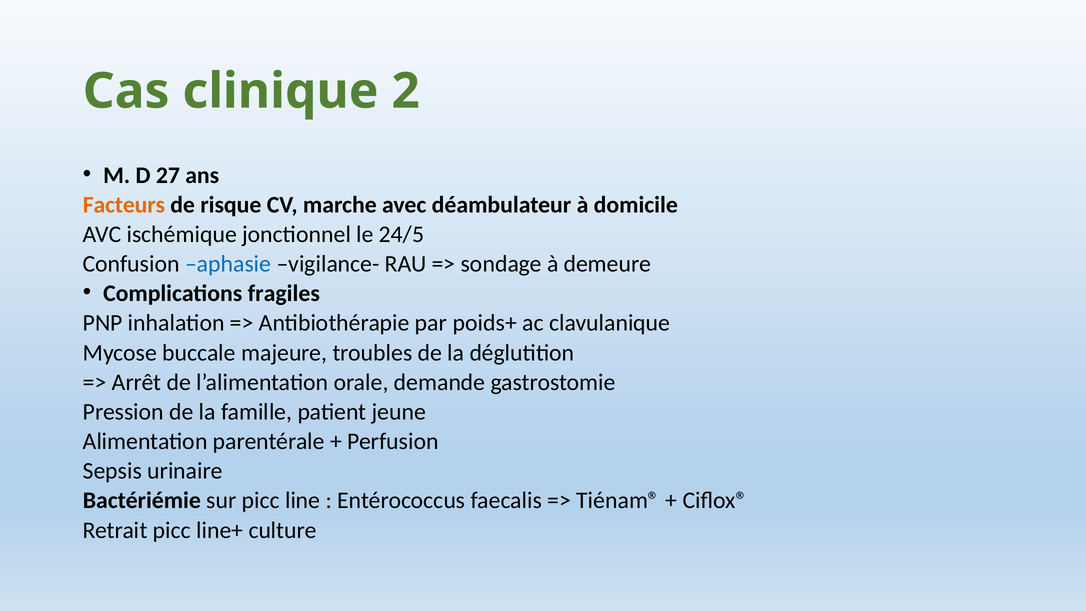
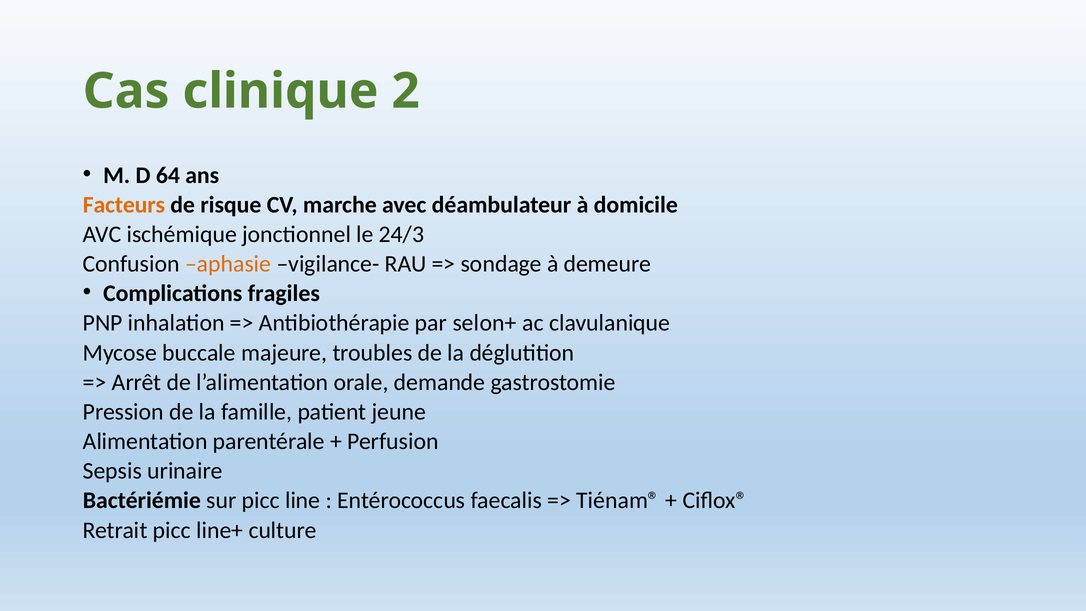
27: 27 -> 64
24/5: 24/5 -> 24/3
aphasie colour: blue -> orange
poids+: poids+ -> selon+
